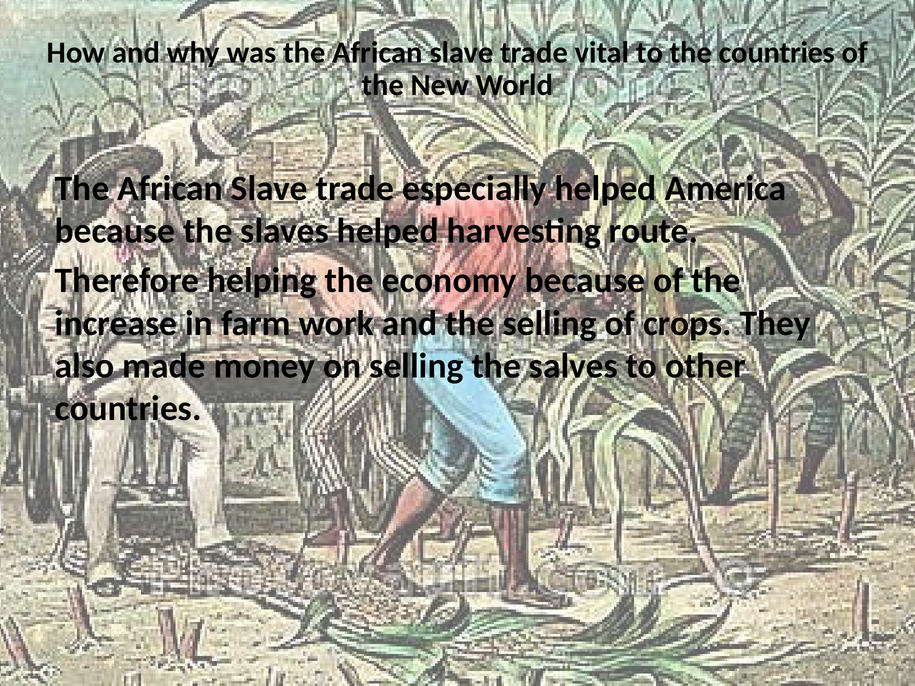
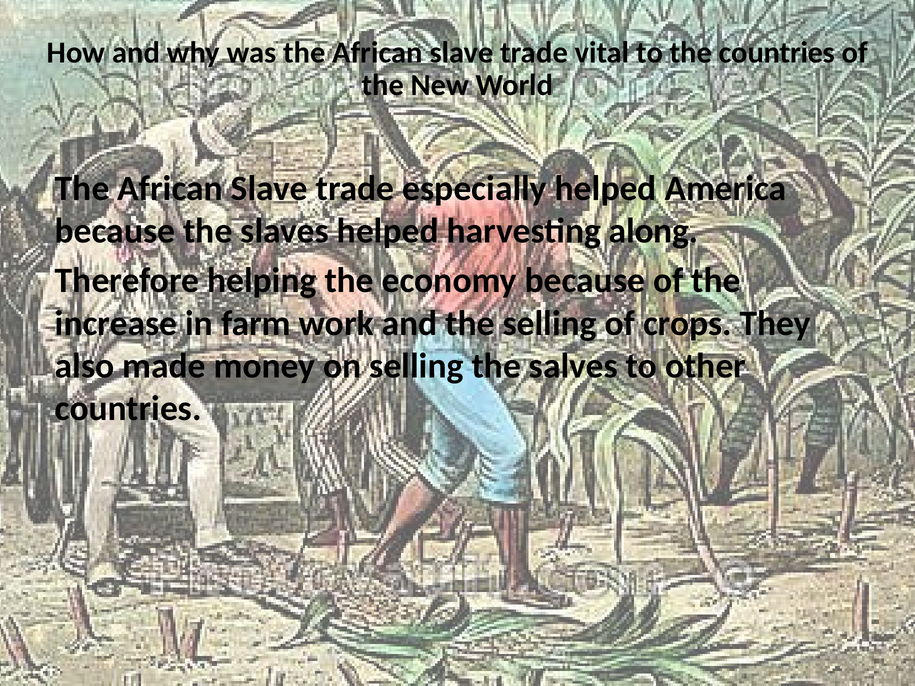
route: route -> along
